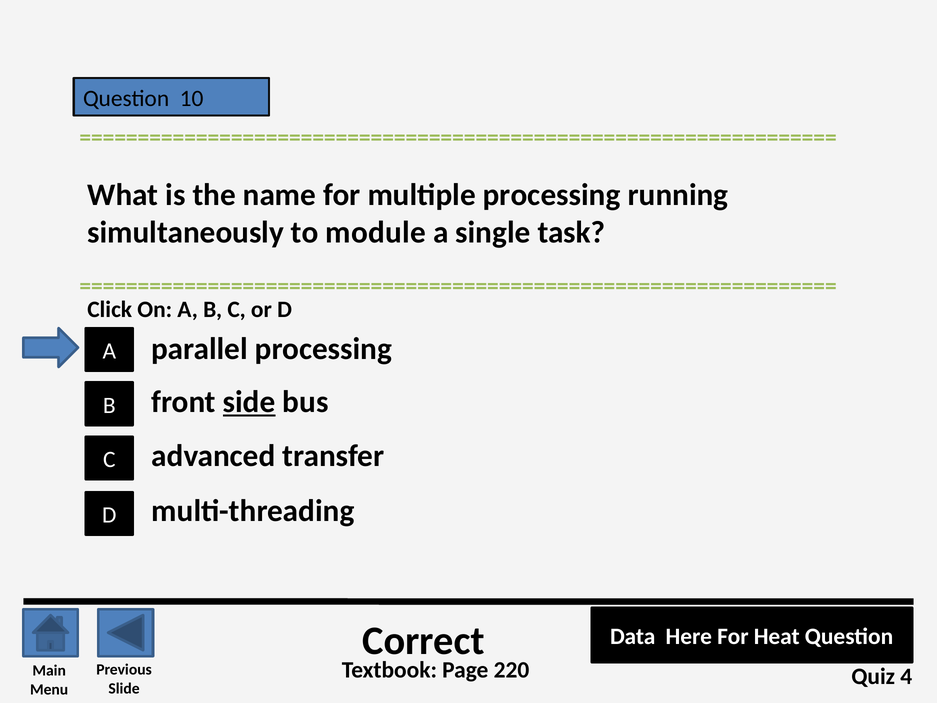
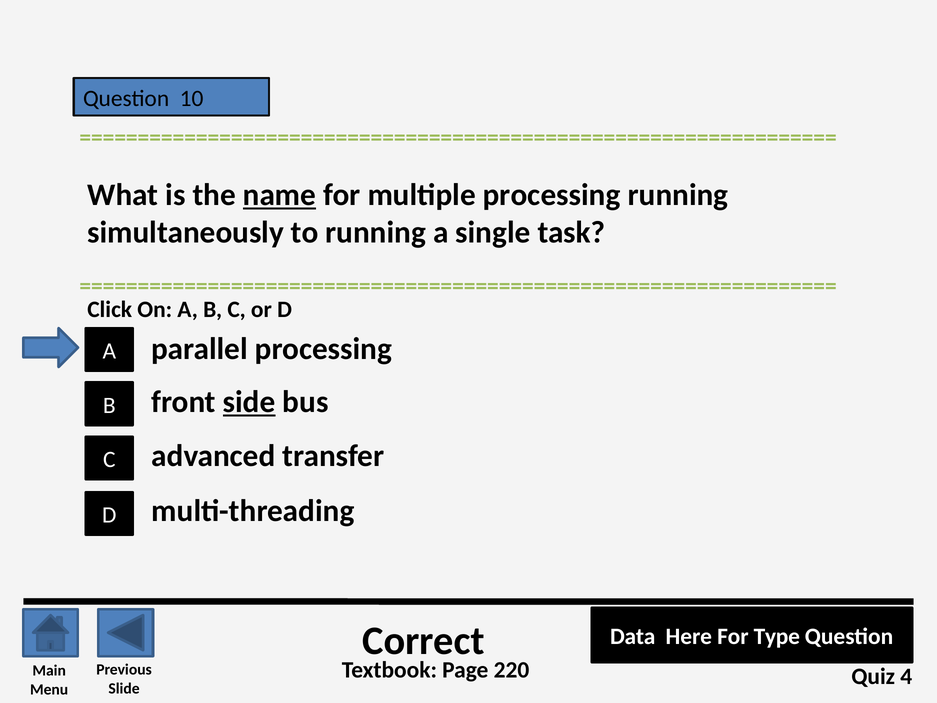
name underline: none -> present
to module: module -> running
Heat: Heat -> Type
